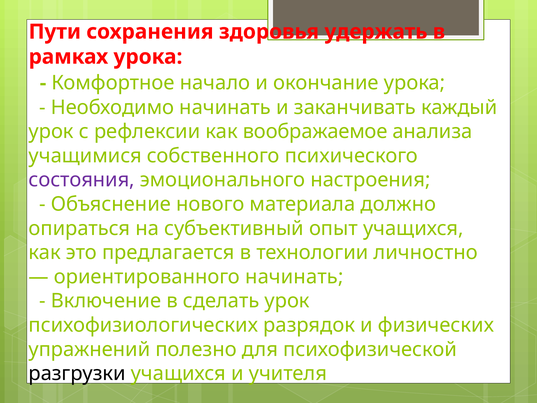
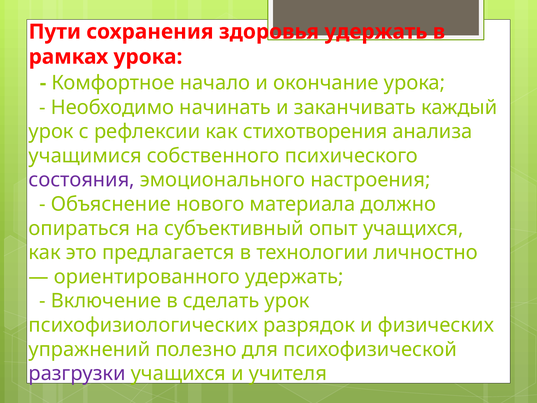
воображаемое: воображаемое -> стихотворения
ориентированного начинать: начинать -> удержать
разгрузки colour: black -> purple
